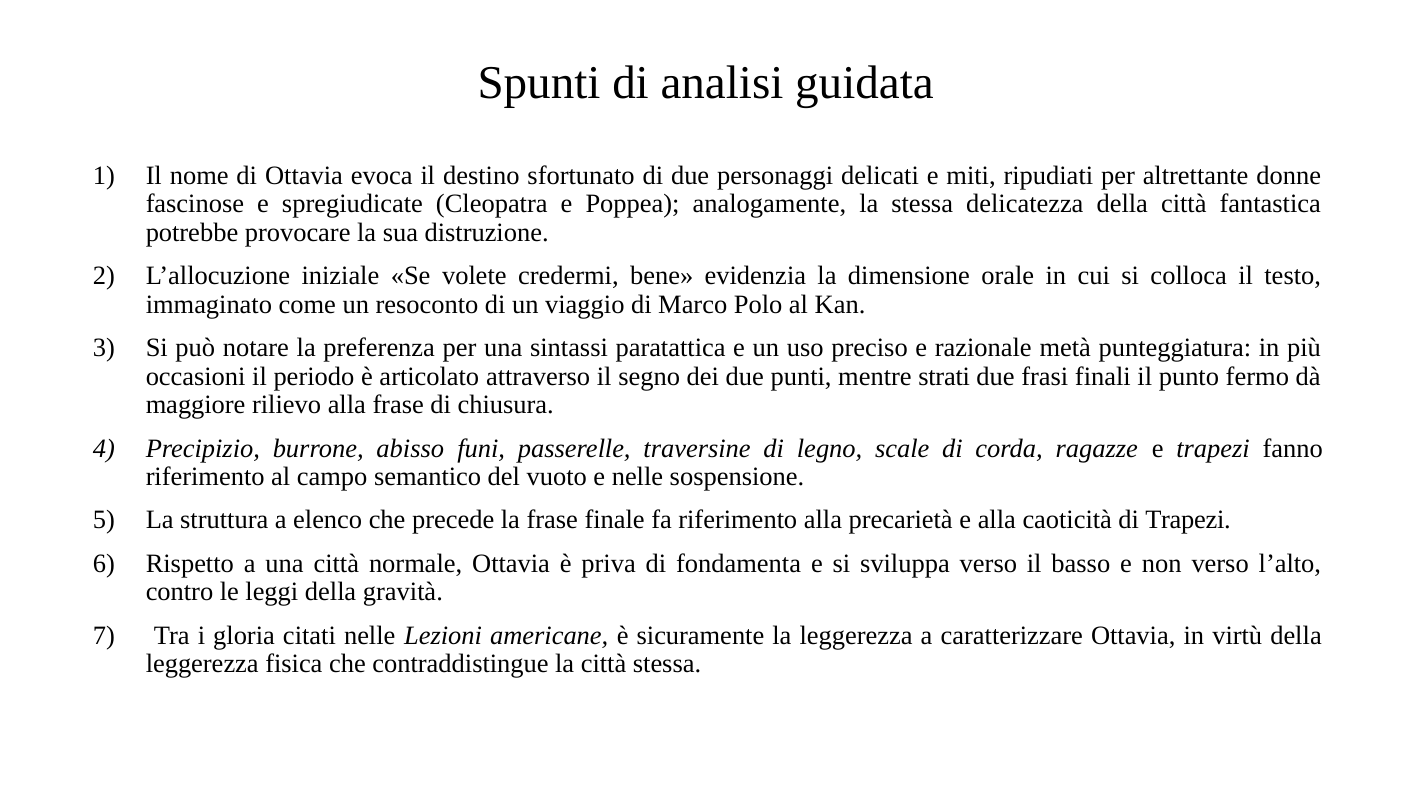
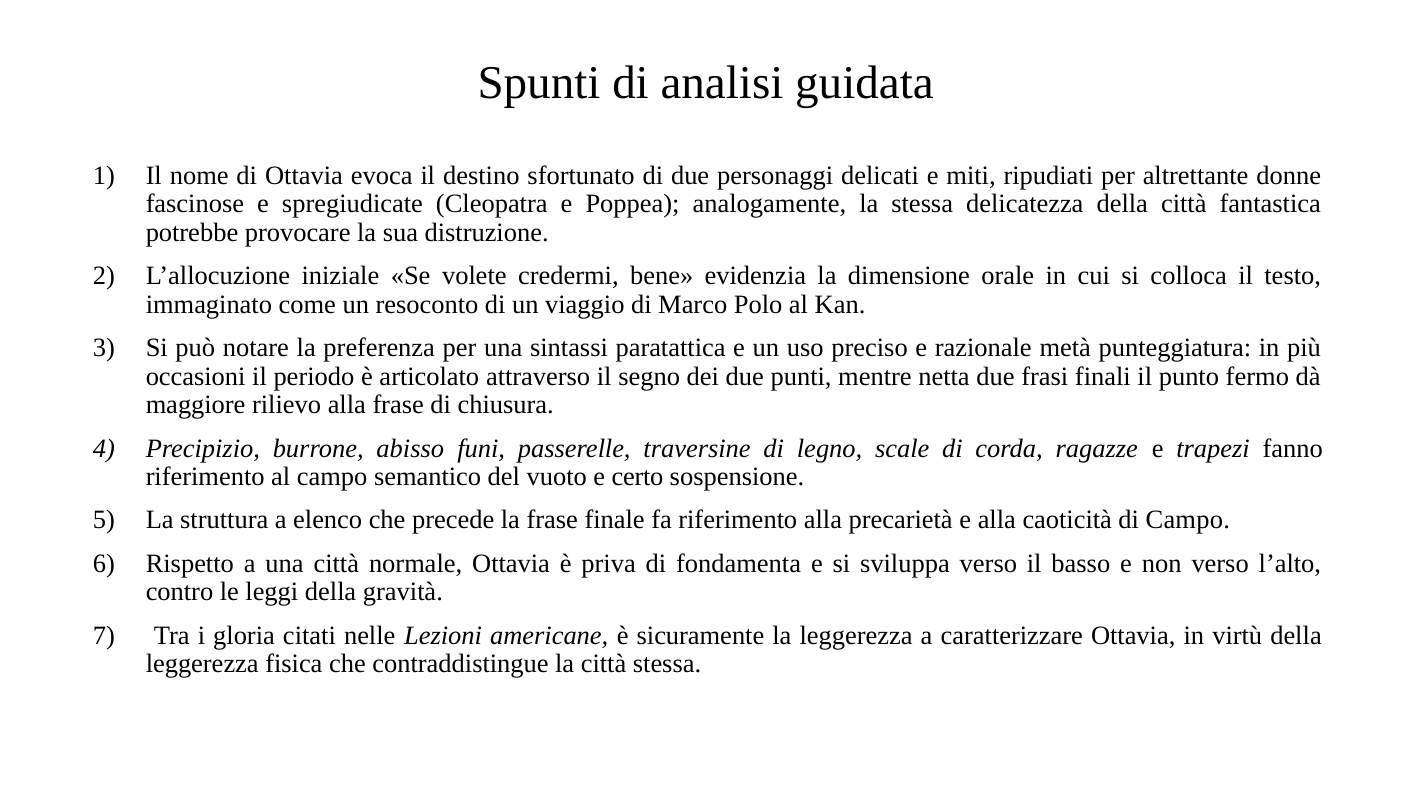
strati: strati -> netta
e nelle: nelle -> certo
di Trapezi: Trapezi -> Campo
